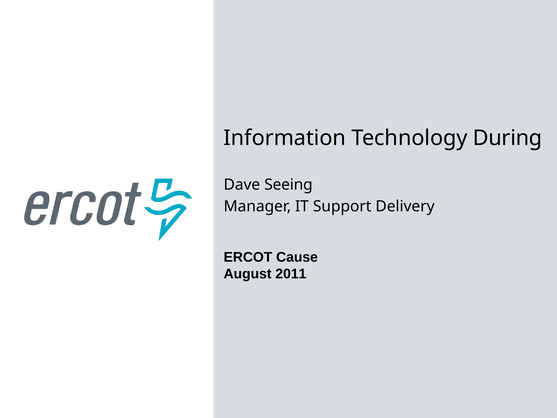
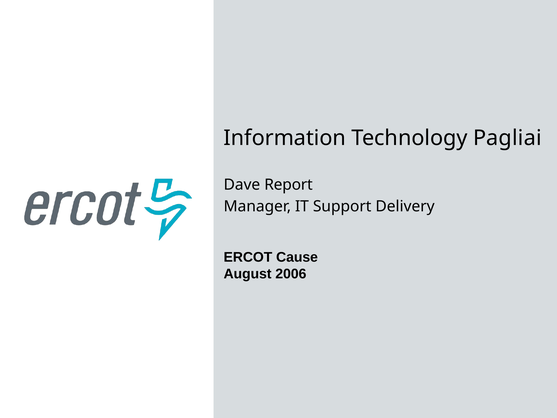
During: During -> Pagliai
Seeing: Seeing -> Report
2011: 2011 -> 2006
